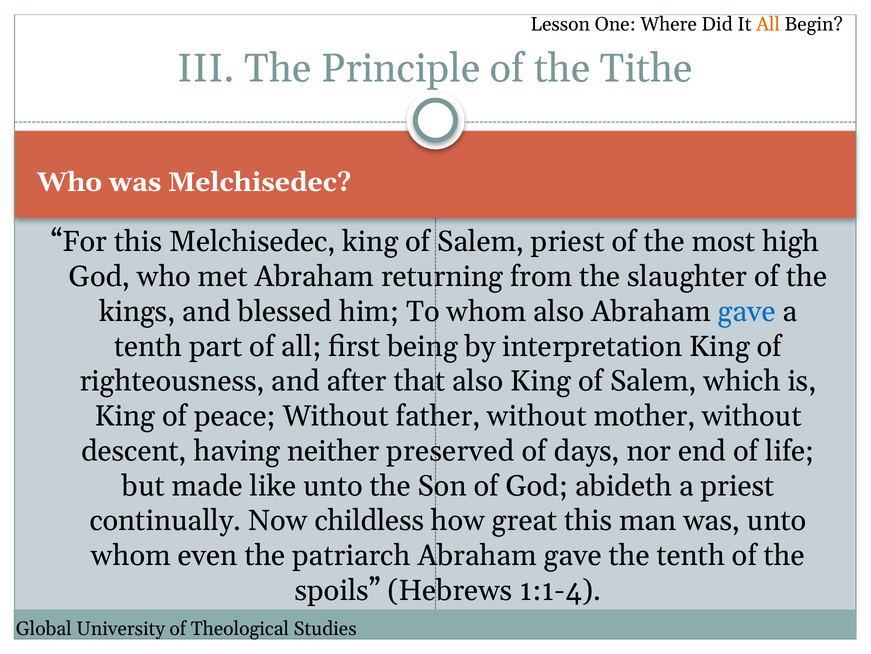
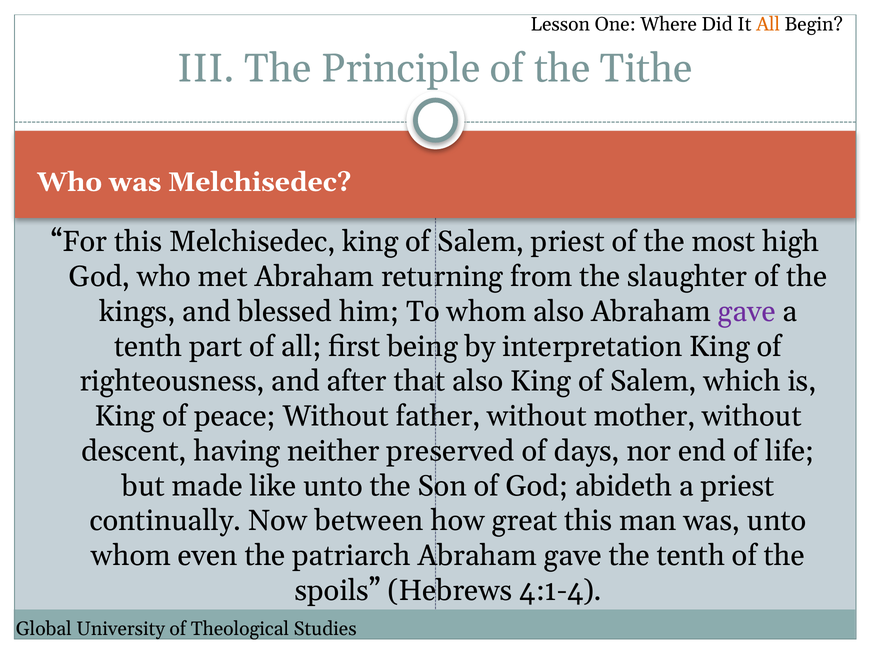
gave at (747, 311) colour: blue -> purple
childless: childless -> between
1:1-4: 1:1-4 -> 4:1-4
